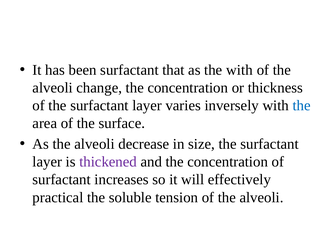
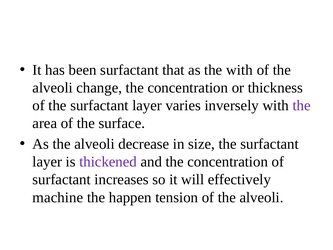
the at (302, 105) colour: blue -> purple
practical: practical -> machine
soluble: soluble -> happen
